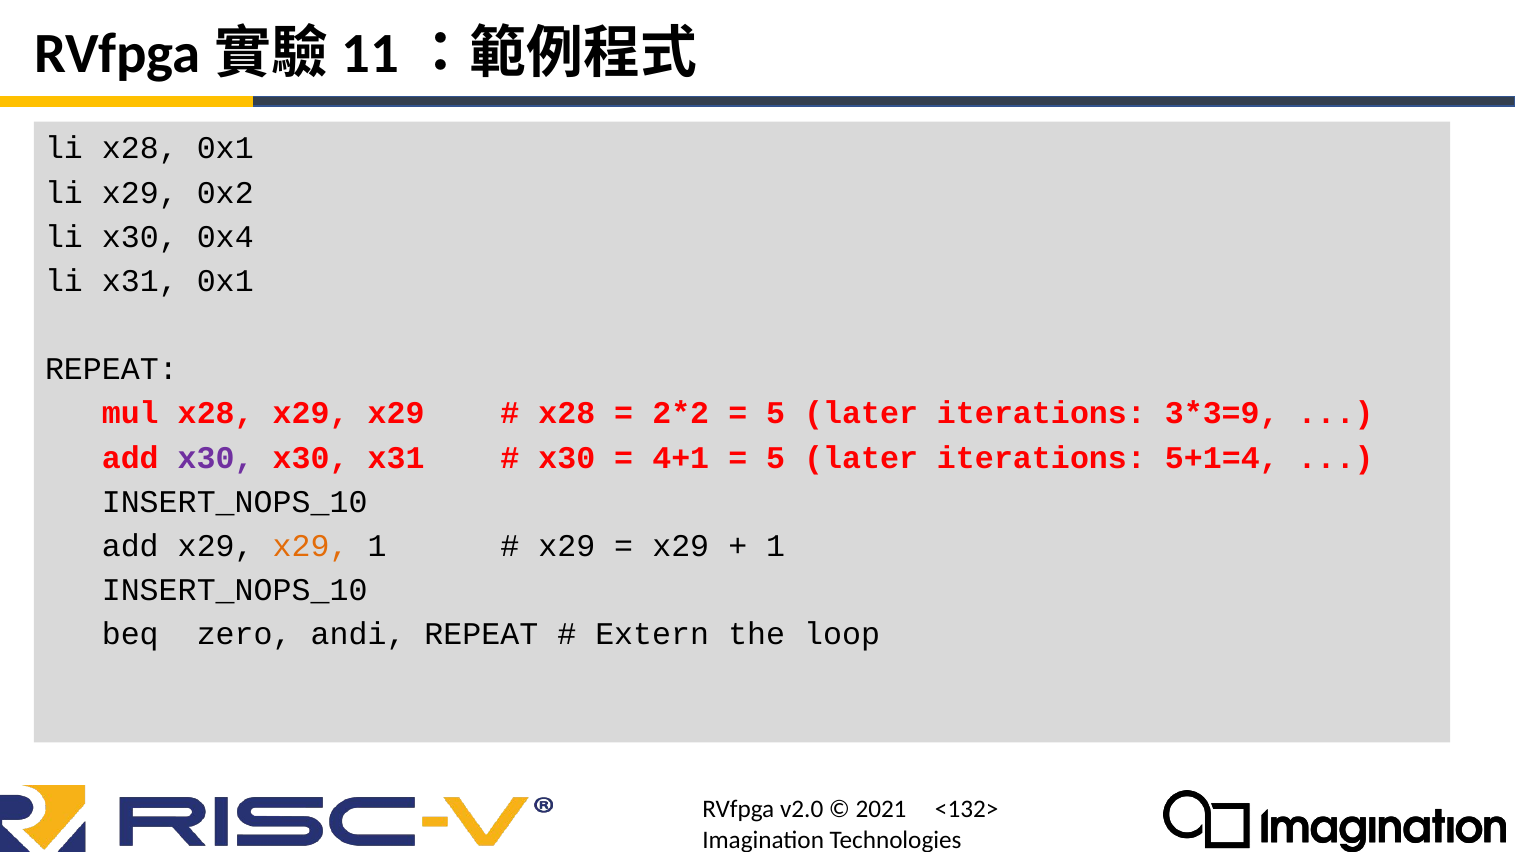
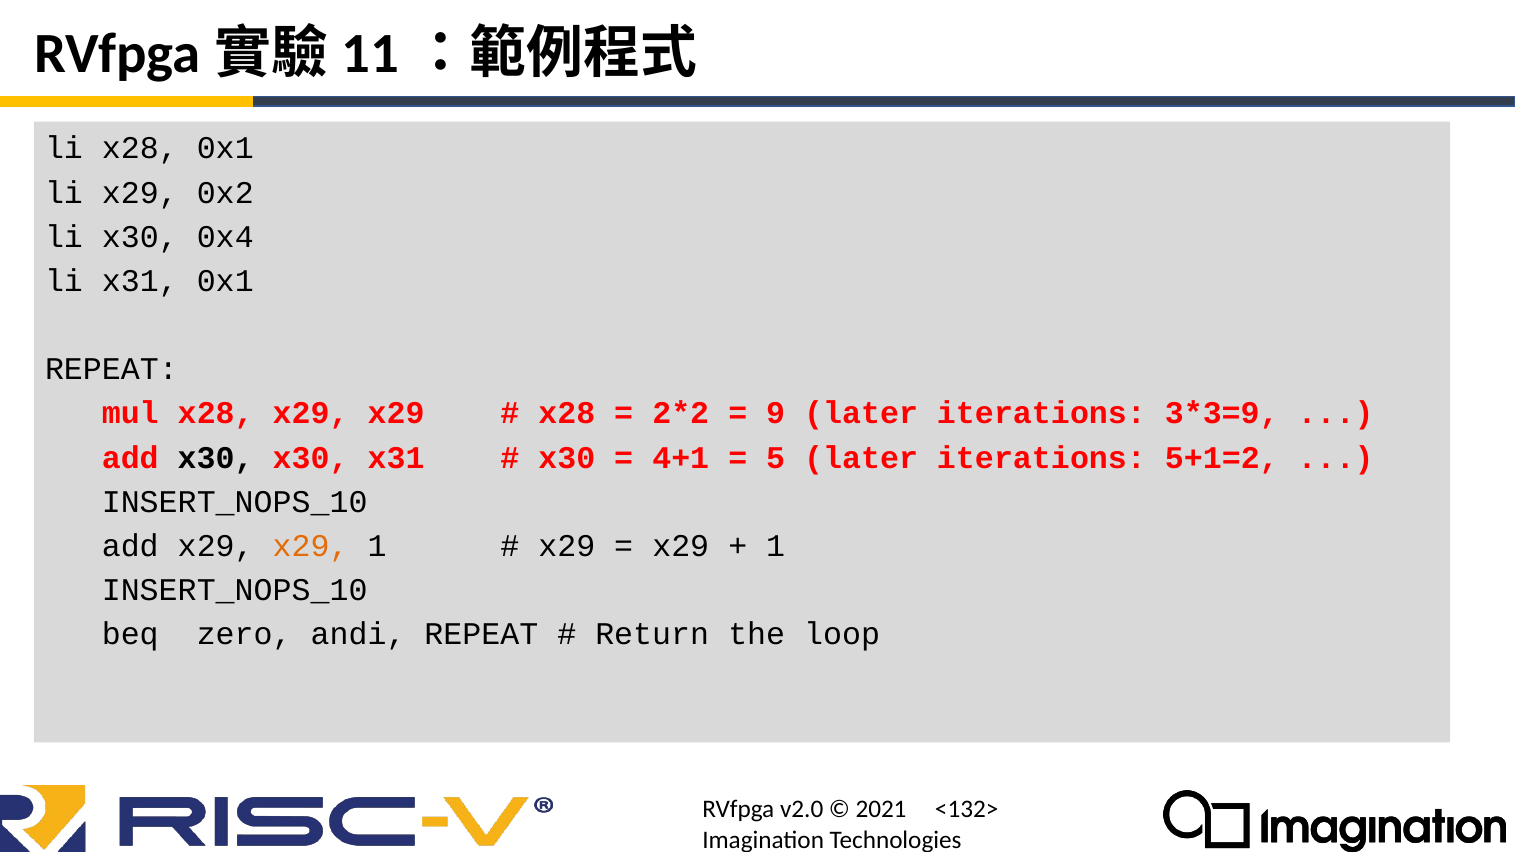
5 at (776, 414): 5 -> 9
x30 at (216, 458) colour: purple -> black
5+1=4: 5+1=4 -> 5+1=2
Extern: Extern -> Return
